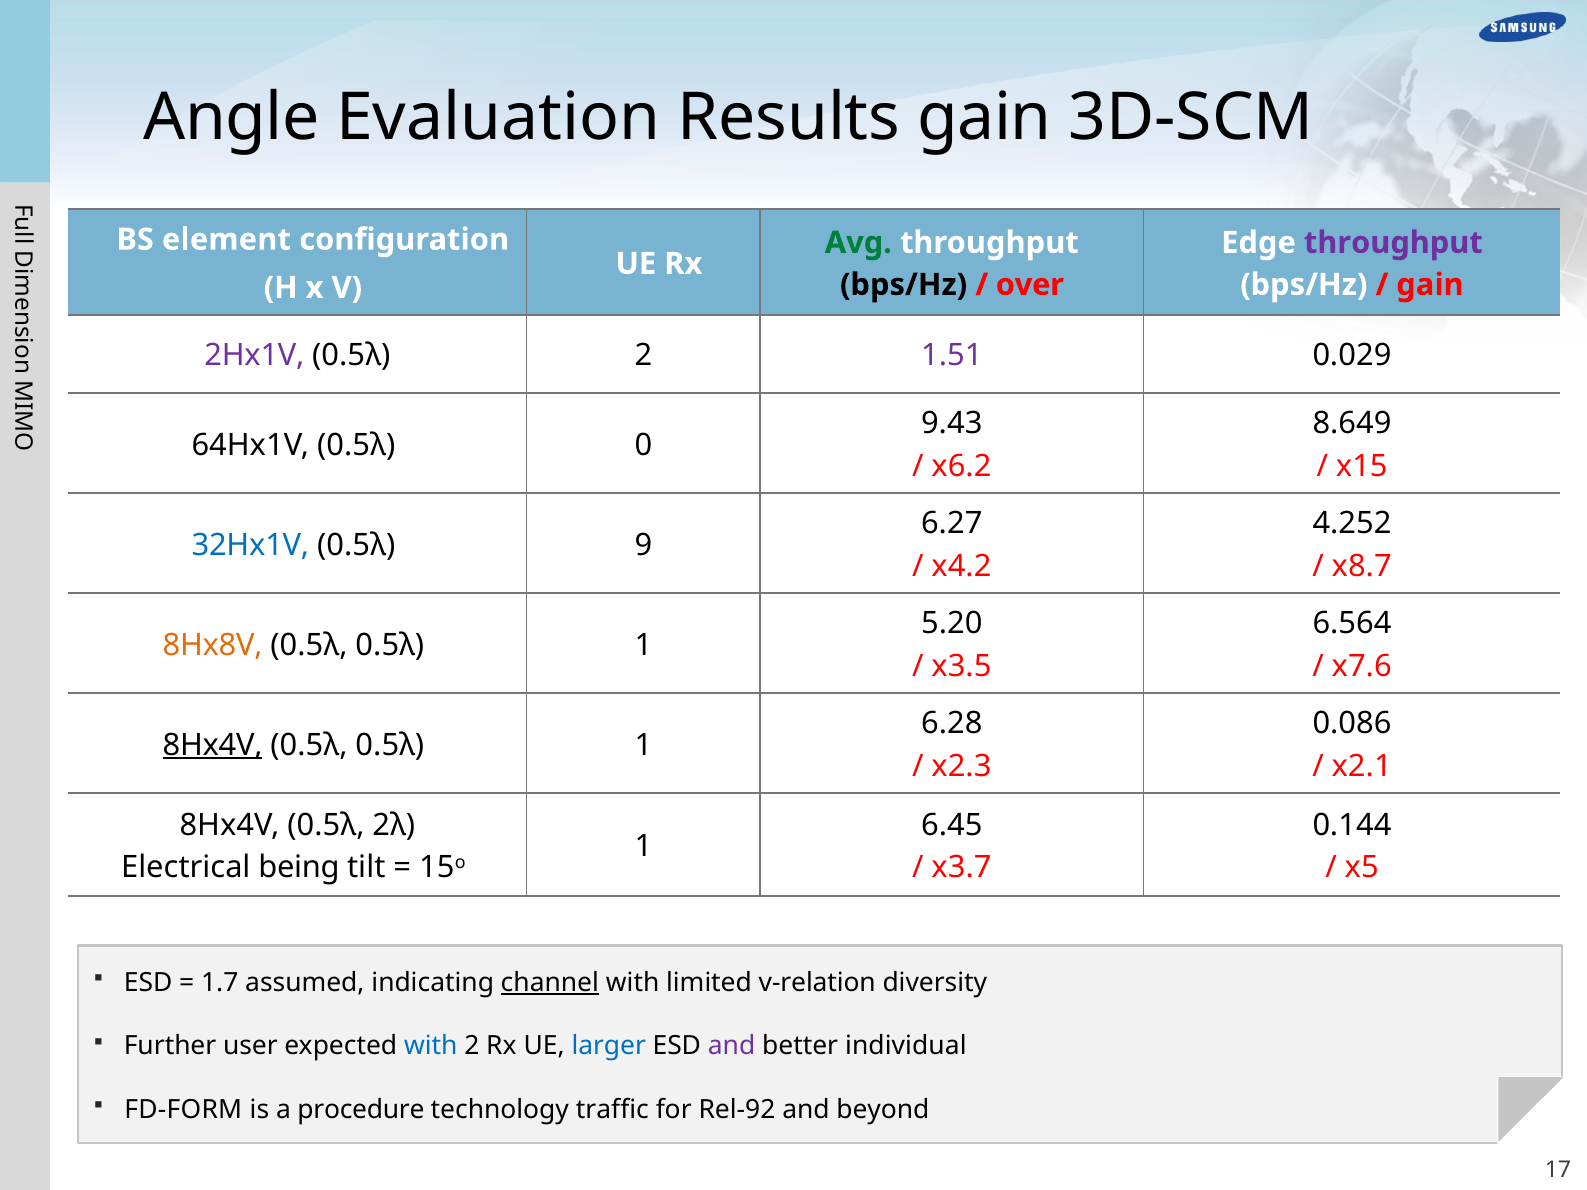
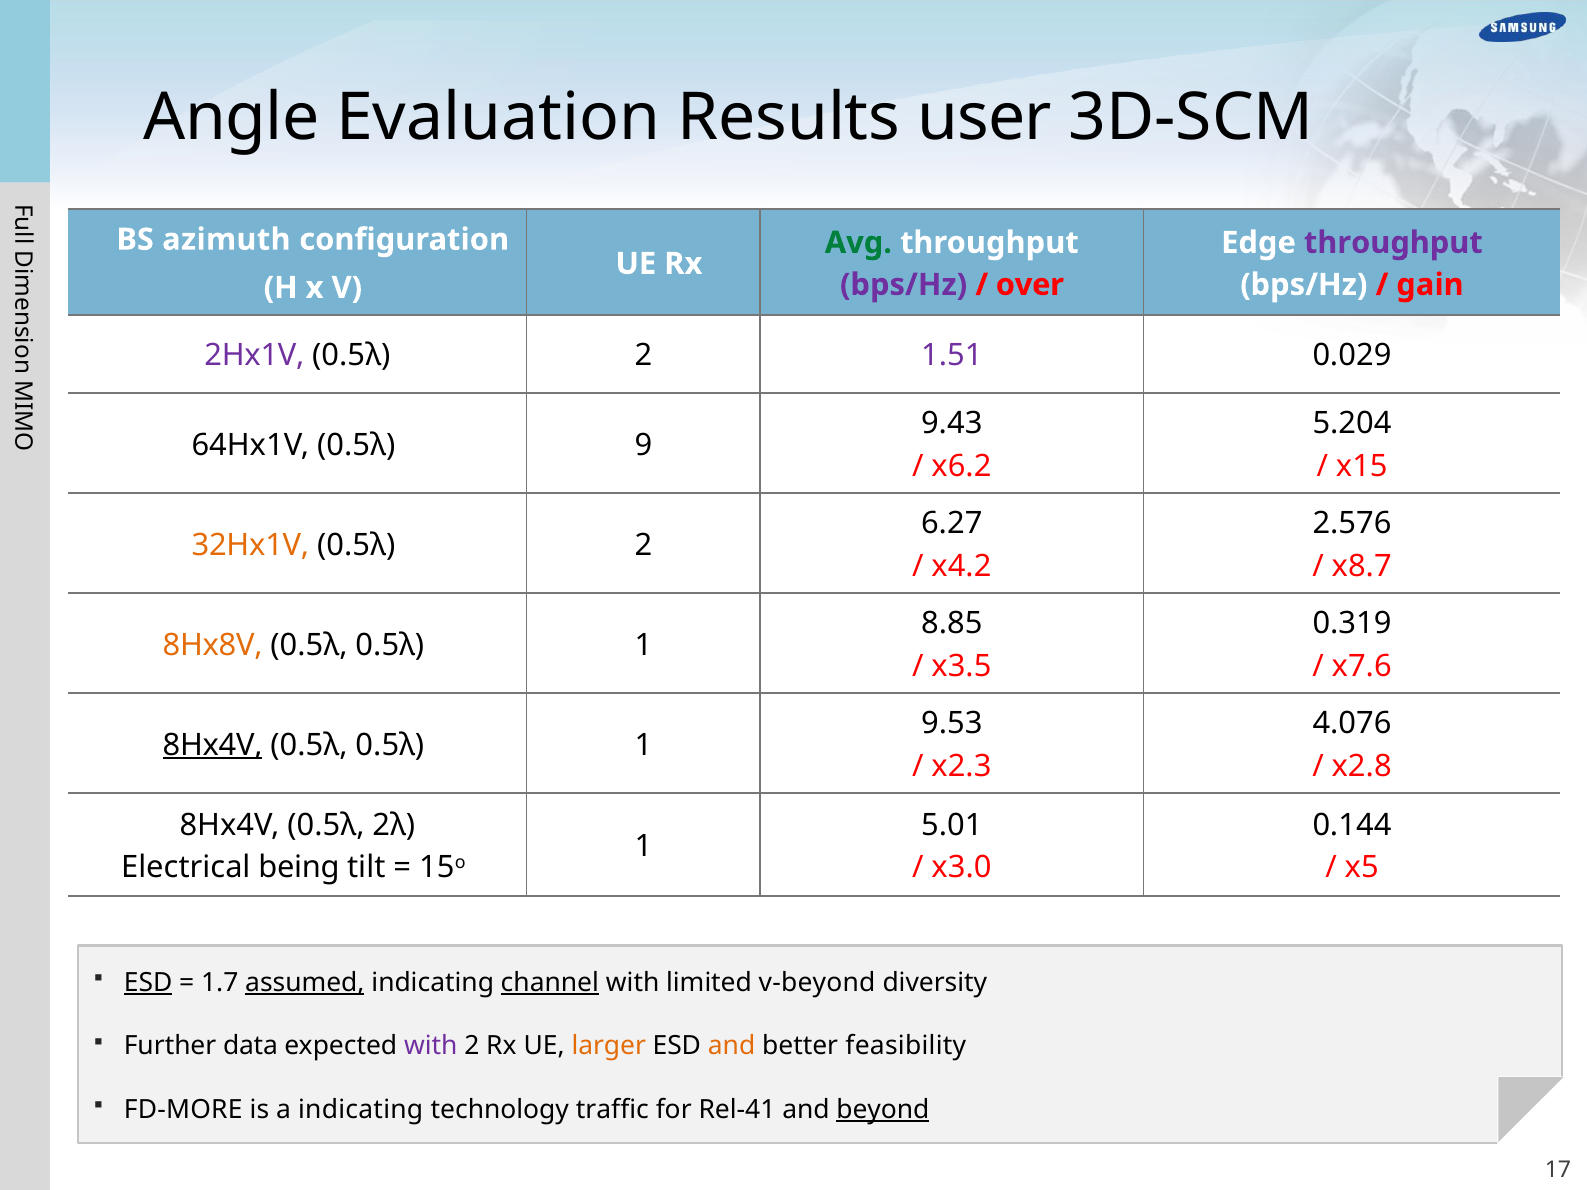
Results gain: gain -> user
element: element -> azimuth
bps/Hz at (904, 285) colour: black -> purple
8.649: 8.649 -> 5.204
0: 0 -> 9
4.252: 4.252 -> 2.576
32Hx1V colour: blue -> orange
9 at (644, 545): 9 -> 2
5.20: 5.20 -> 8.85
6.564: 6.564 -> 0.319
6.28: 6.28 -> 9.53
0.086: 0.086 -> 4.076
x2.1: x2.1 -> x2.8
6.45: 6.45 -> 5.01
x3.7: x3.7 -> x3.0
ESD at (148, 983) underline: none -> present
assumed underline: none -> present
v-relation: v-relation -> v-beyond
user: user -> data
with at (431, 1046) colour: blue -> purple
larger colour: blue -> orange
and at (732, 1046) colour: purple -> orange
individual: individual -> feasibility
FD-FORM: FD-FORM -> FD-MORE
a procedure: procedure -> indicating
Rel-92: Rel-92 -> Rel-41
beyond underline: none -> present
